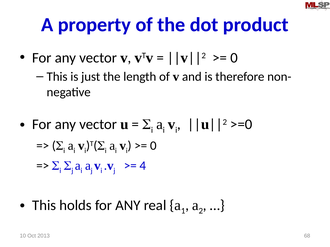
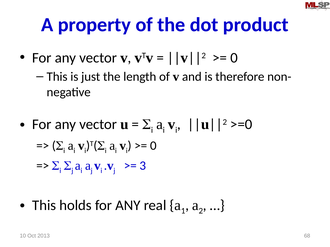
4: 4 -> 3
